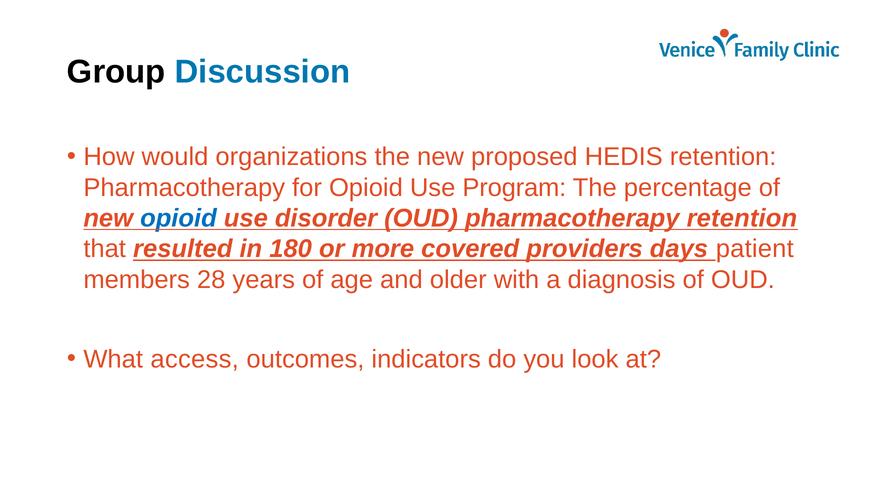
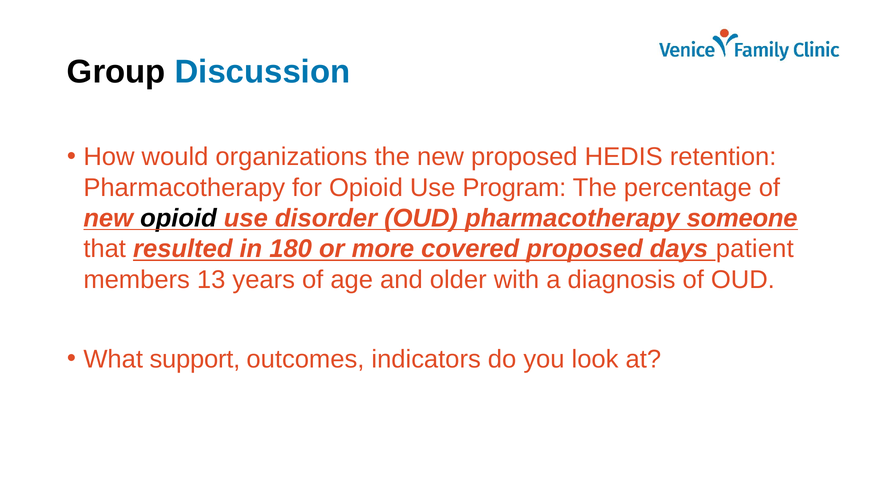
opioid at (178, 218) colour: blue -> black
pharmacotherapy retention: retention -> someone
covered providers: providers -> proposed
28: 28 -> 13
access: access -> support
